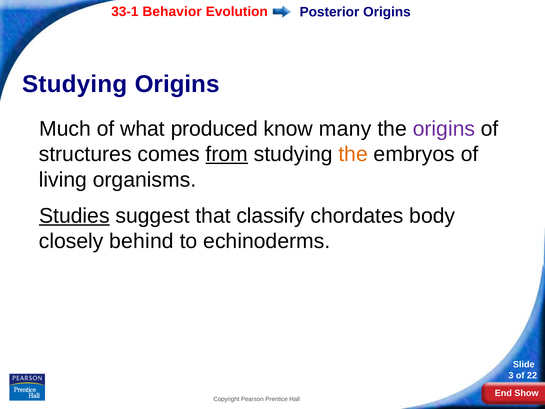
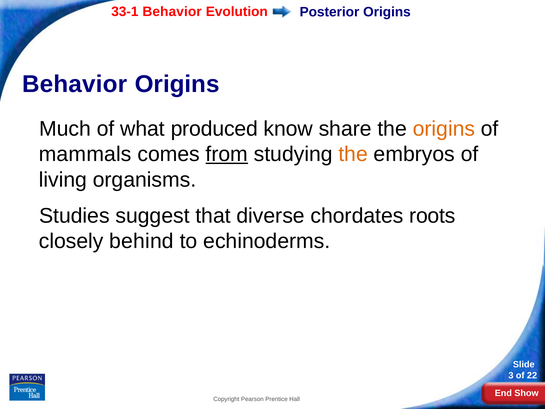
Studying at (75, 84): Studying -> Behavior
many: many -> share
origins at (444, 129) colour: purple -> orange
structures: structures -> mammals
Studies underline: present -> none
classify: classify -> diverse
body: body -> roots
